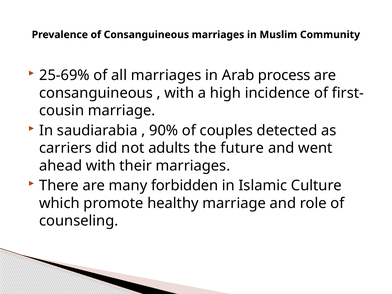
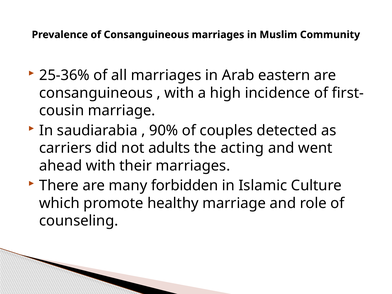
25-69%: 25-69% -> 25-36%
process: process -> eastern
future: future -> acting
